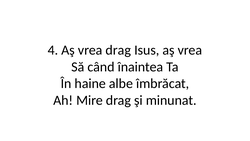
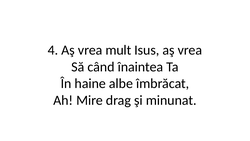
vrea drag: drag -> mult
